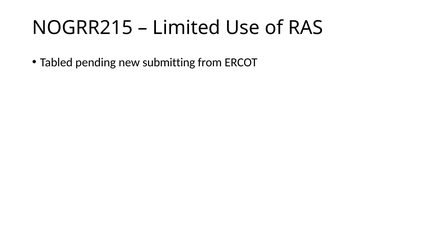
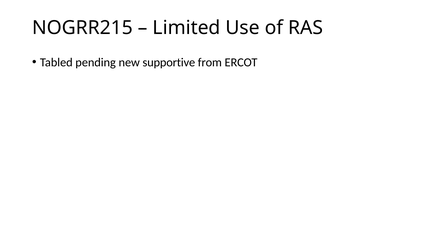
submitting: submitting -> supportive
